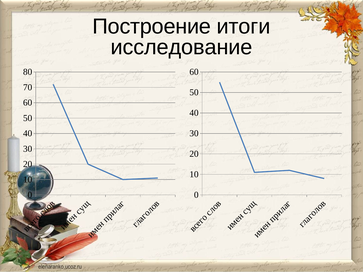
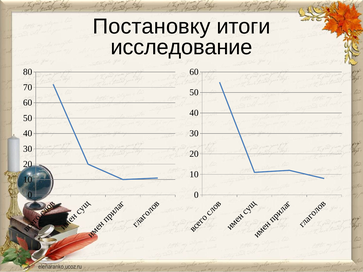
Построение: Построение -> Постановку
